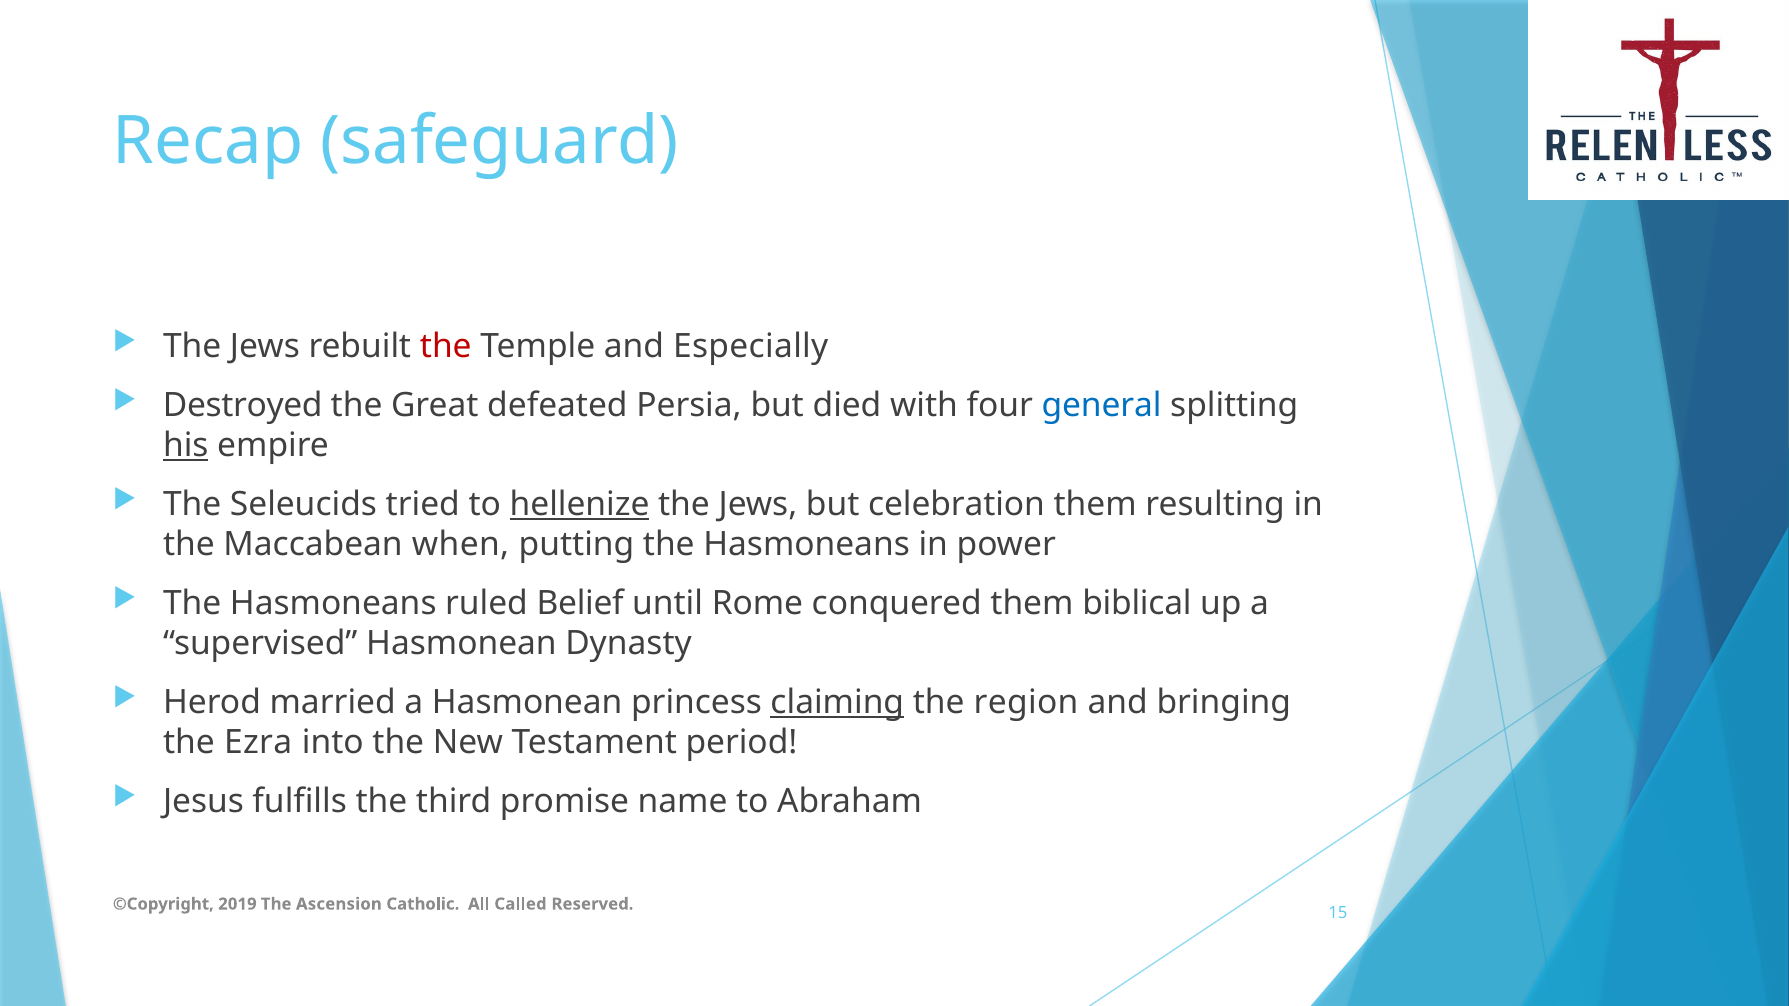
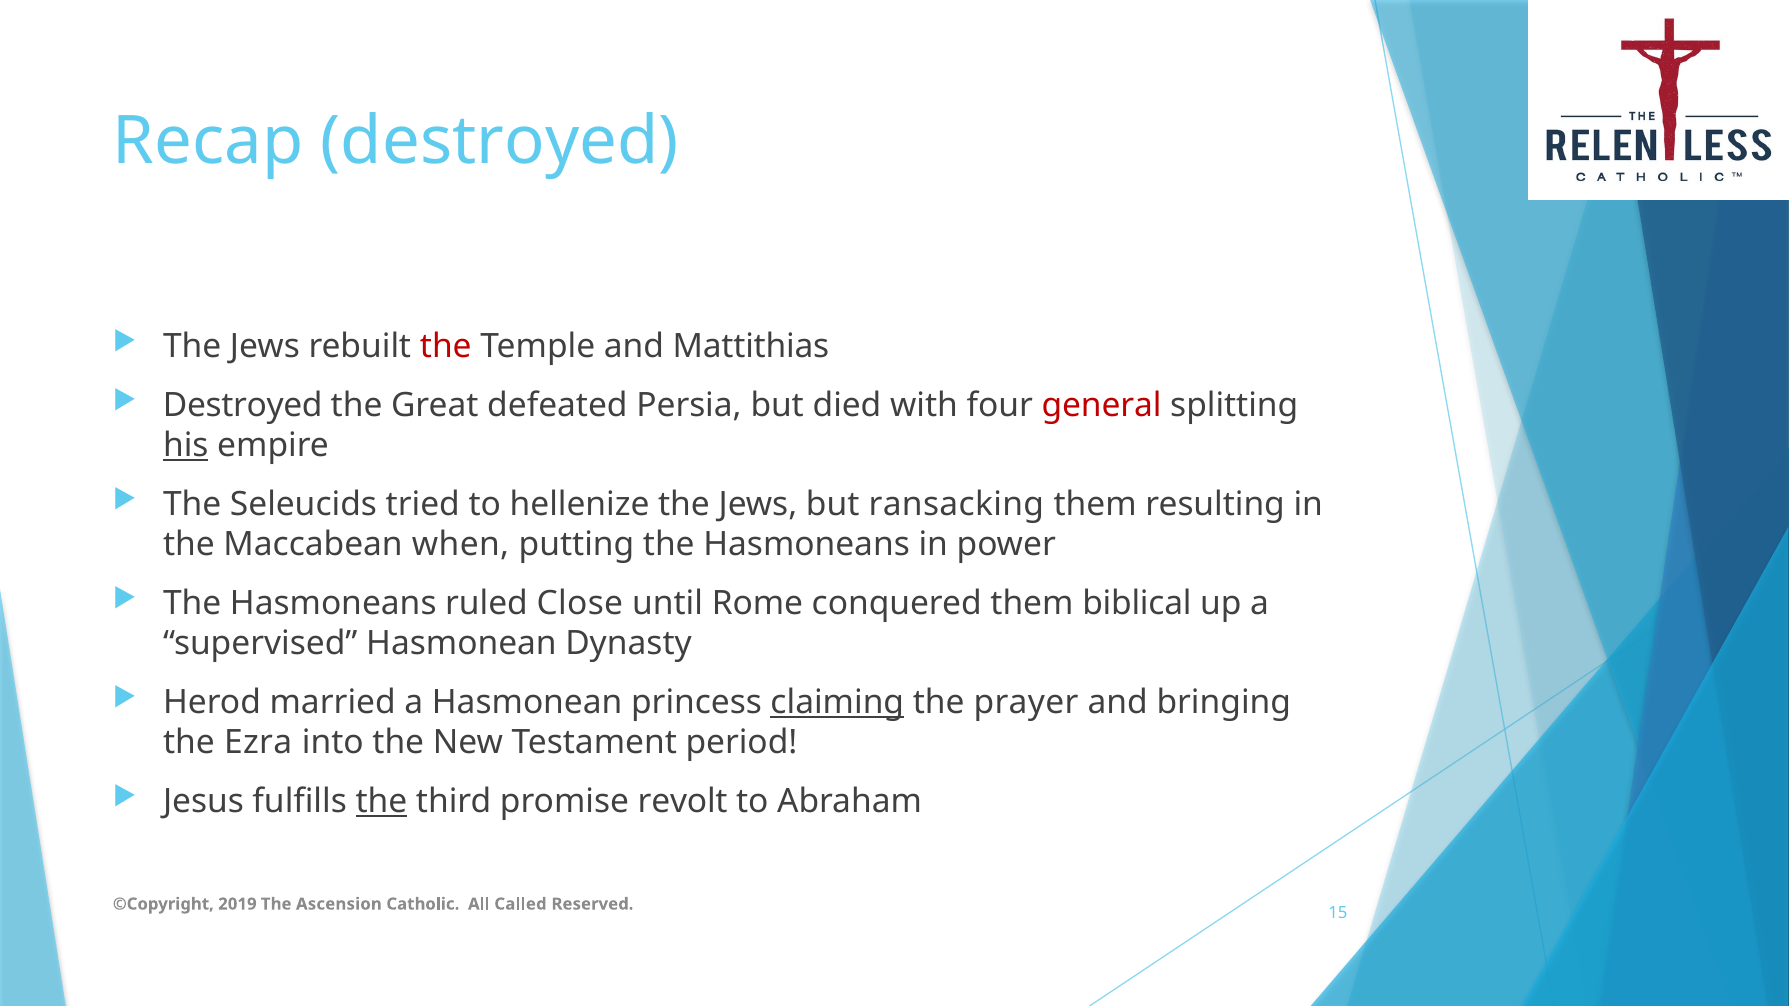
Recap safeguard: safeguard -> destroyed
Especially: Especially -> Mattithias
general colour: blue -> red
hellenize underline: present -> none
celebration: celebration -> ransacking
Belief: Belief -> Close
region: region -> prayer
the at (381, 802) underline: none -> present
name: name -> revolt
